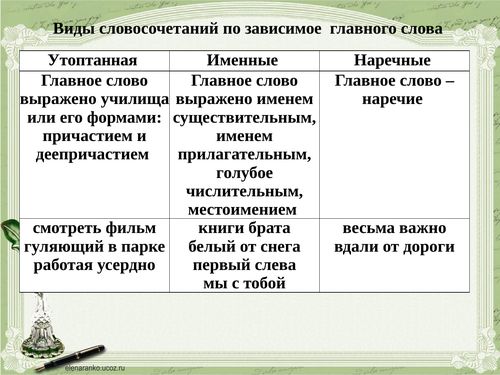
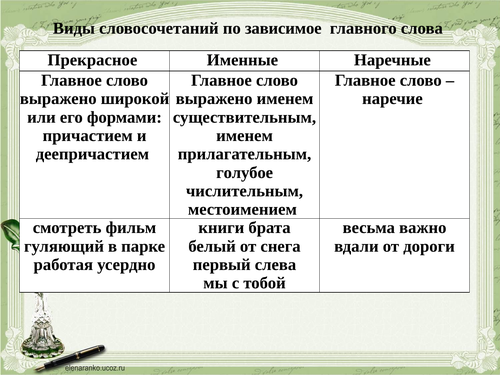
Утоптанная: Утоптанная -> Прекрасное
училища: училища -> широкой
